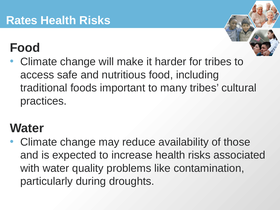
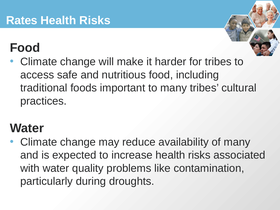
of those: those -> many
